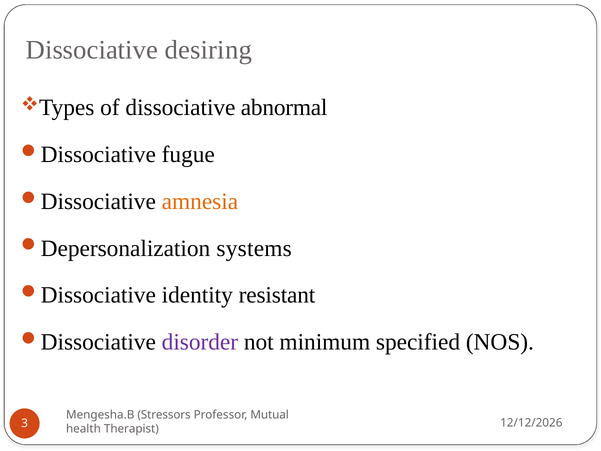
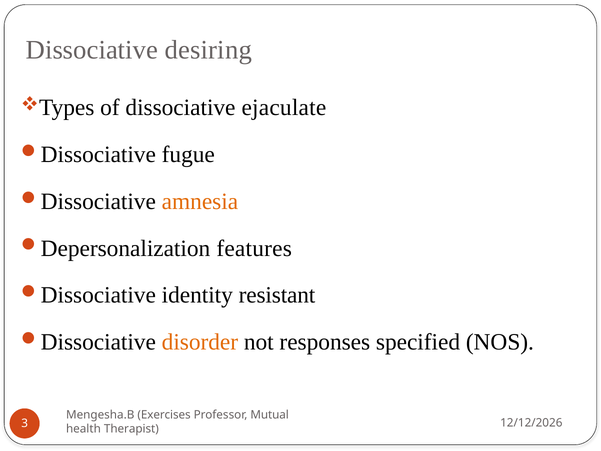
abnormal: abnormal -> ejaculate
systems: systems -> features
disorder colour: purple -> orange
minimum: minimum -> responses
Stressors: Stressors -> Exercises
